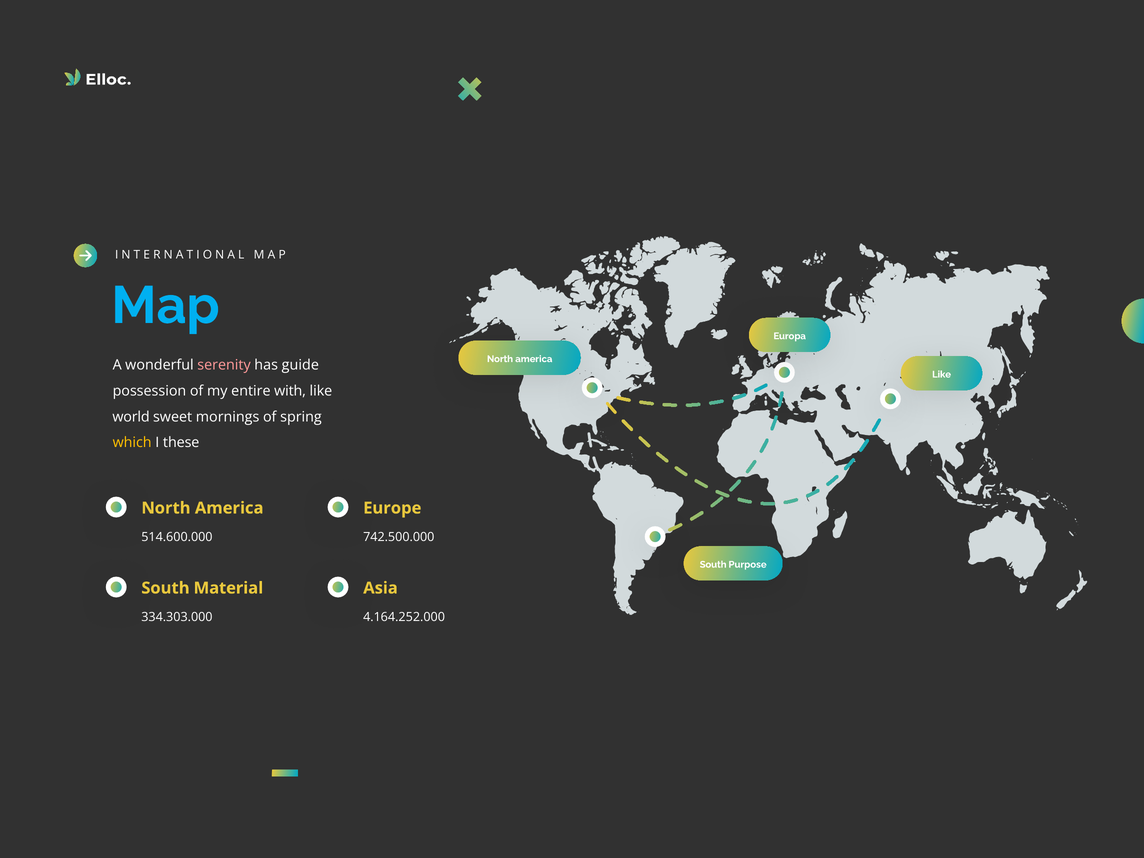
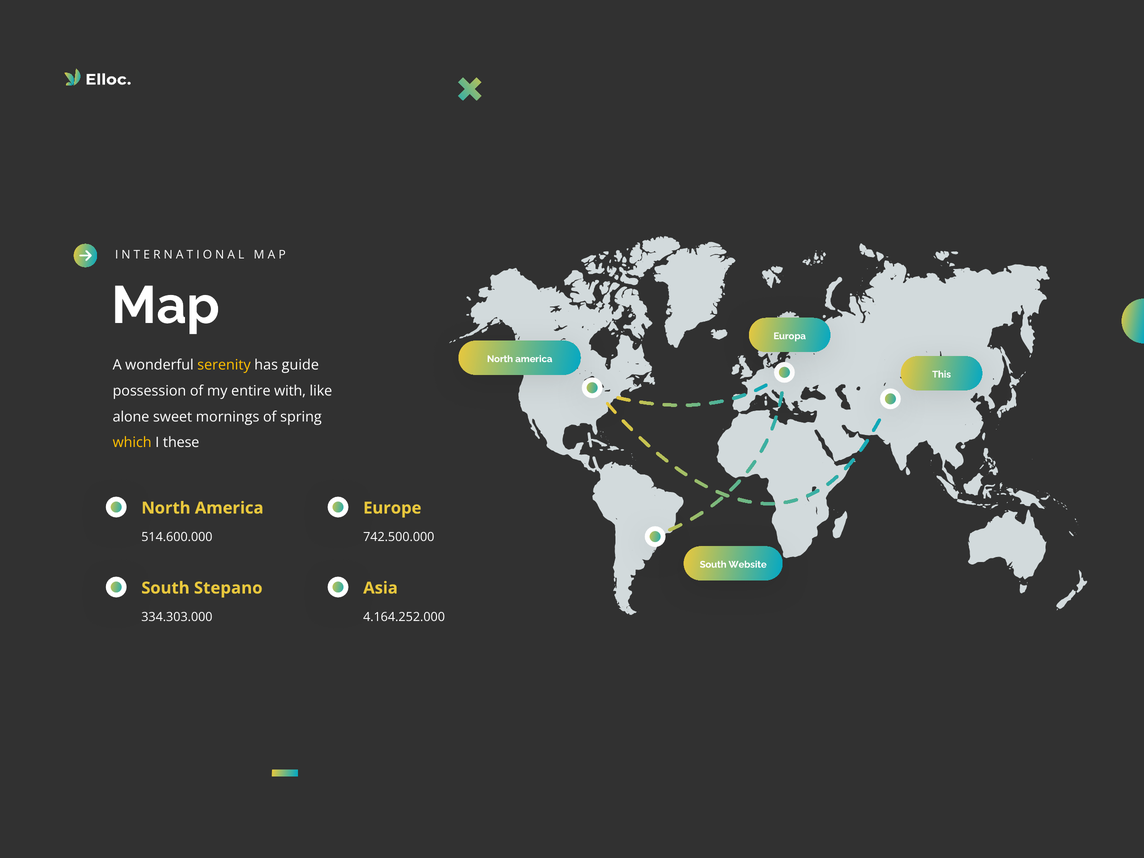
Map colour: light blue -> white
serenity colour: pink -> yellow
Like at (942, 374): Like -> This
world: world -> alone
Purpose: Purpose -> Website
Material: Material -> Stepano
